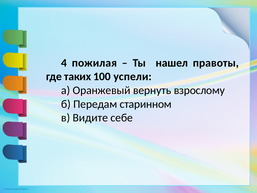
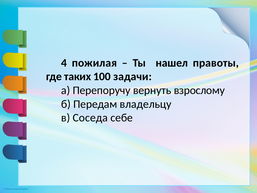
успели: успели -> задачи
Оранжевый: Оранжевый -> Перепоручу
старинном: старинном -> владельцу
Видите: Видите -> Соседа
